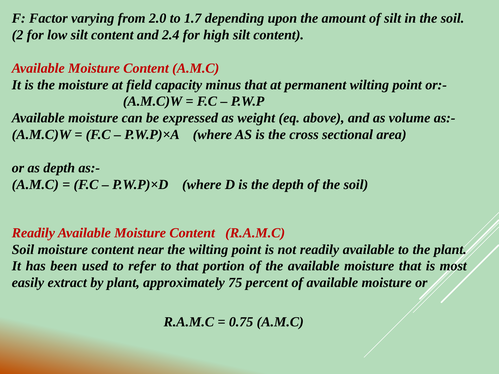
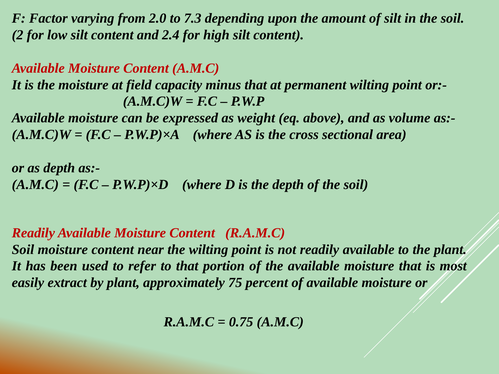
1.7: 1.7 -> 7.3
